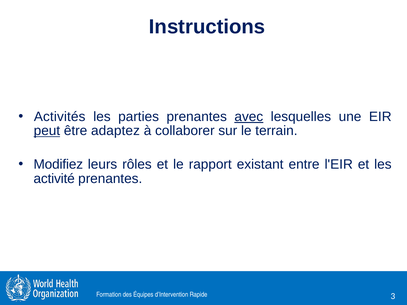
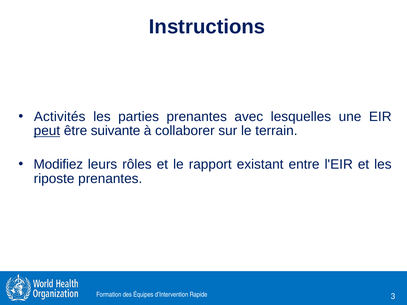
avec underline: present -> none
adaptez: adaptez -> suivante
activité: activité -> riposte
